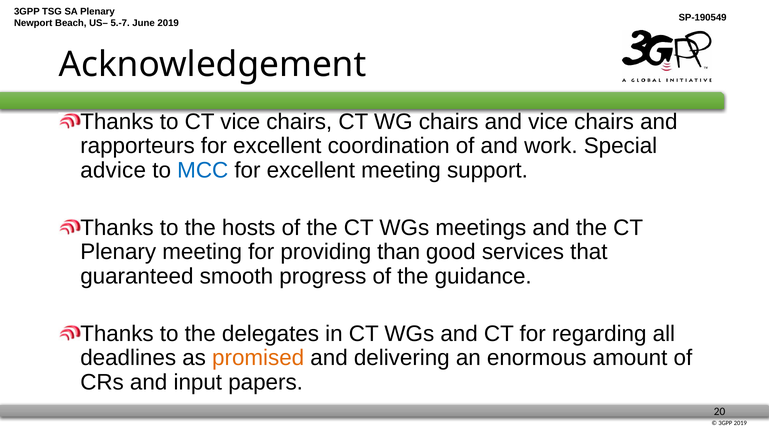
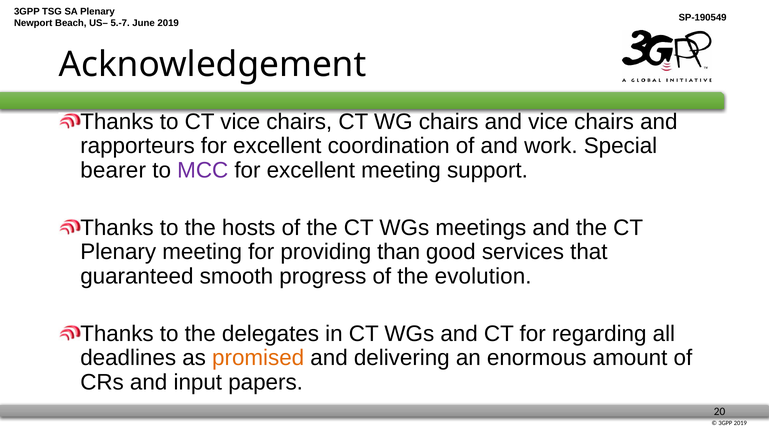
advice: advice -> bearer
MCC colour: blue -> purple
guidance: guidance -> evolution
